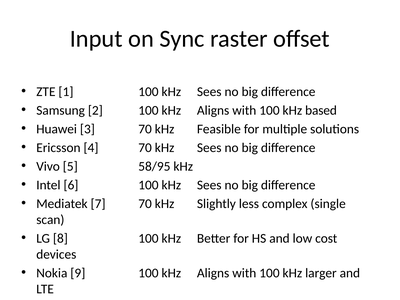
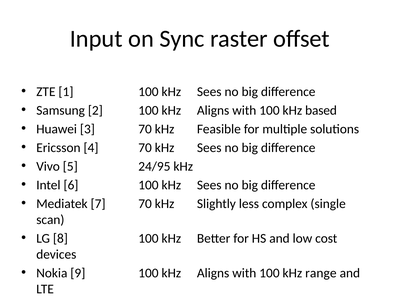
58/95: 58/95 -> 24/95
larger: larger -> range
